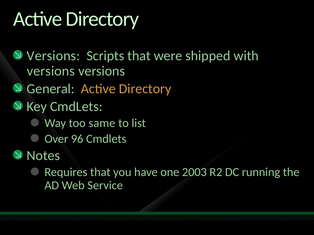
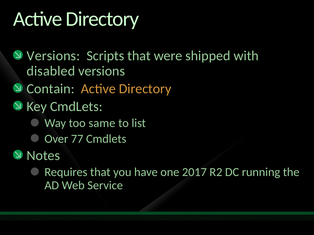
versions at (51, 71): versions -> disabled
General: General -> Contain
96: 96 -> 77
2003: 2003 -> 2017
